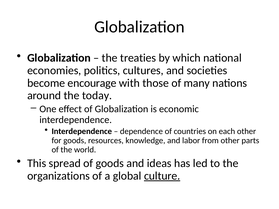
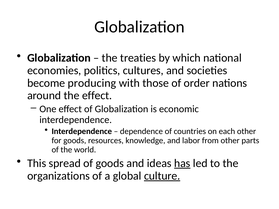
encourage: encourage -> producing
many: many -> order
the today: today -> effect
has underline: none -> present
